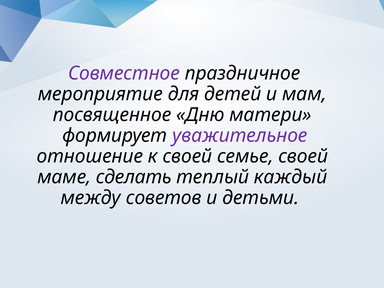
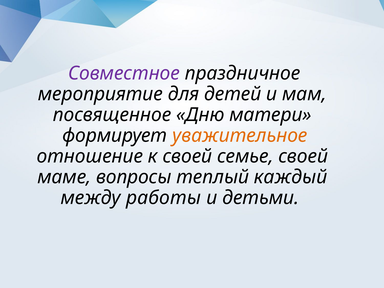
уважительное colour: purple -> orange
сделать: сделать -> вопросы
советов: советов -> работы
